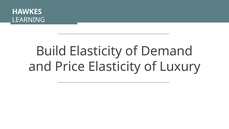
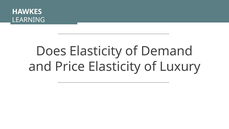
Build: Build -> Does
